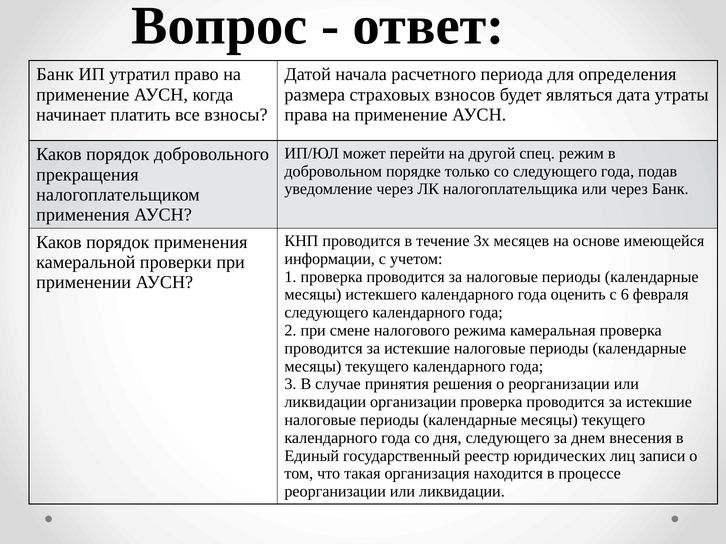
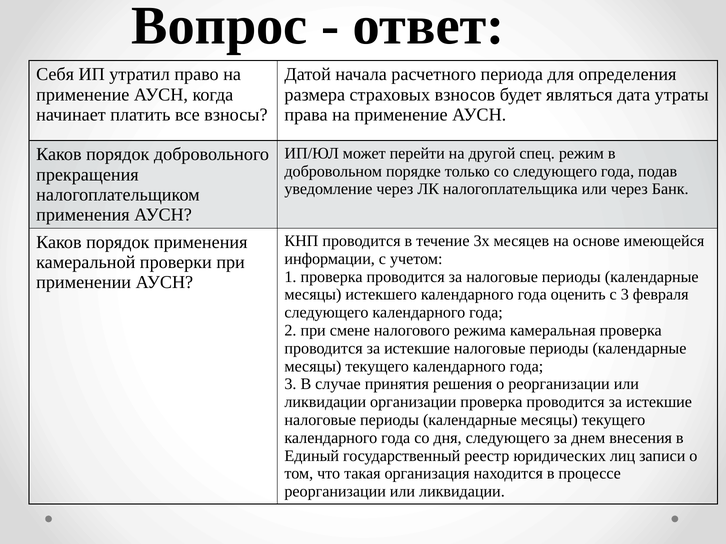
Банк at (55, 75): Банк -> Себя
с 6: 6 -> 3
